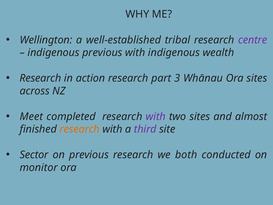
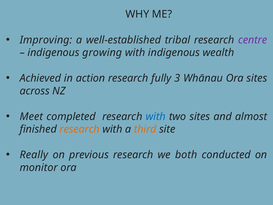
Wellington: Wellington -> Improving
indigenous previous: previous -> growing
Research at (40, 78): Research -> Achieved
part: part -> fully
with at (156, 116) colour: purple -> blue
third colour: purple -> orange
Sector: Sector -> Really
